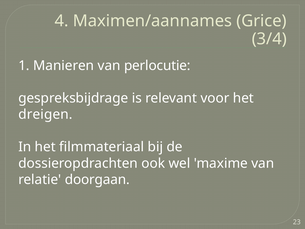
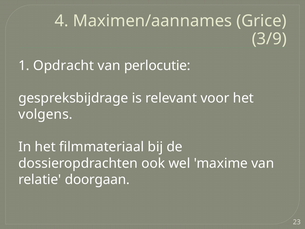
3/4: 3/4 -> 3/9
Manieren: Manieren -> Opdracht
dreigen: dreigen -> volgens
